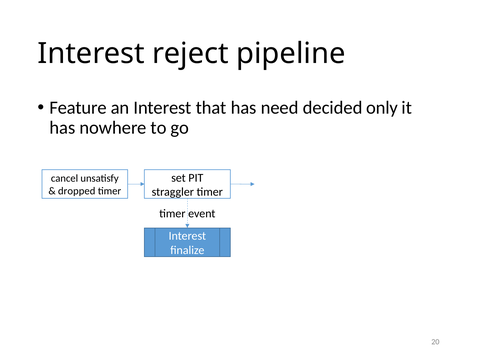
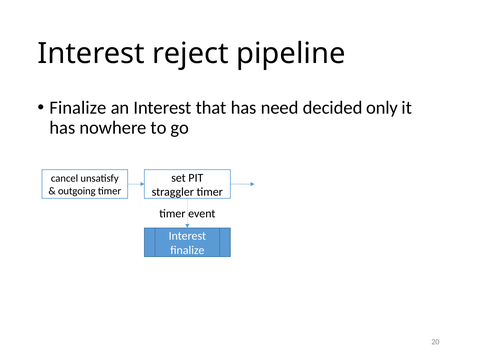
Feature at (78, 108): Feature -> Finalize
dropped: dropped -> outgoing
